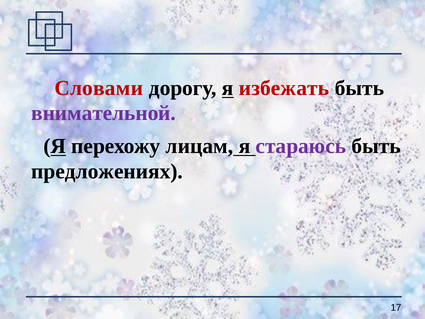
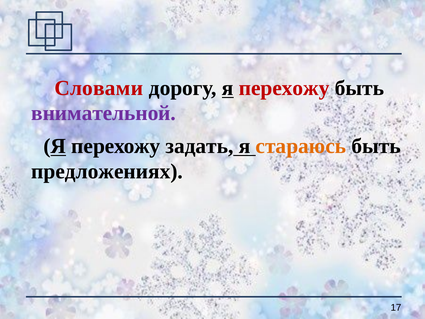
дорогу я избежать: избежать -> перехожу
лицам: лицам -> задать
стараюсь colour: purple -> orange
